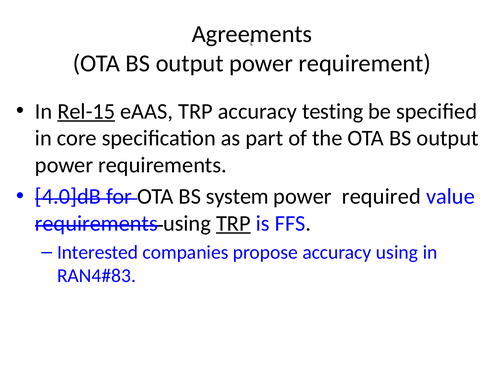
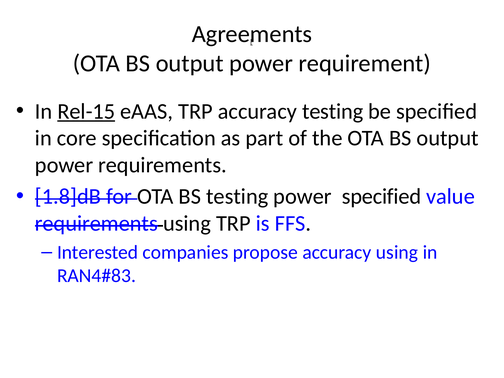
4.0]dB: 4.0]dB -> 1.8]dB
BS system: system -> testing
power required: required -> specified
TRP at (233, 223) underline: present -> none
